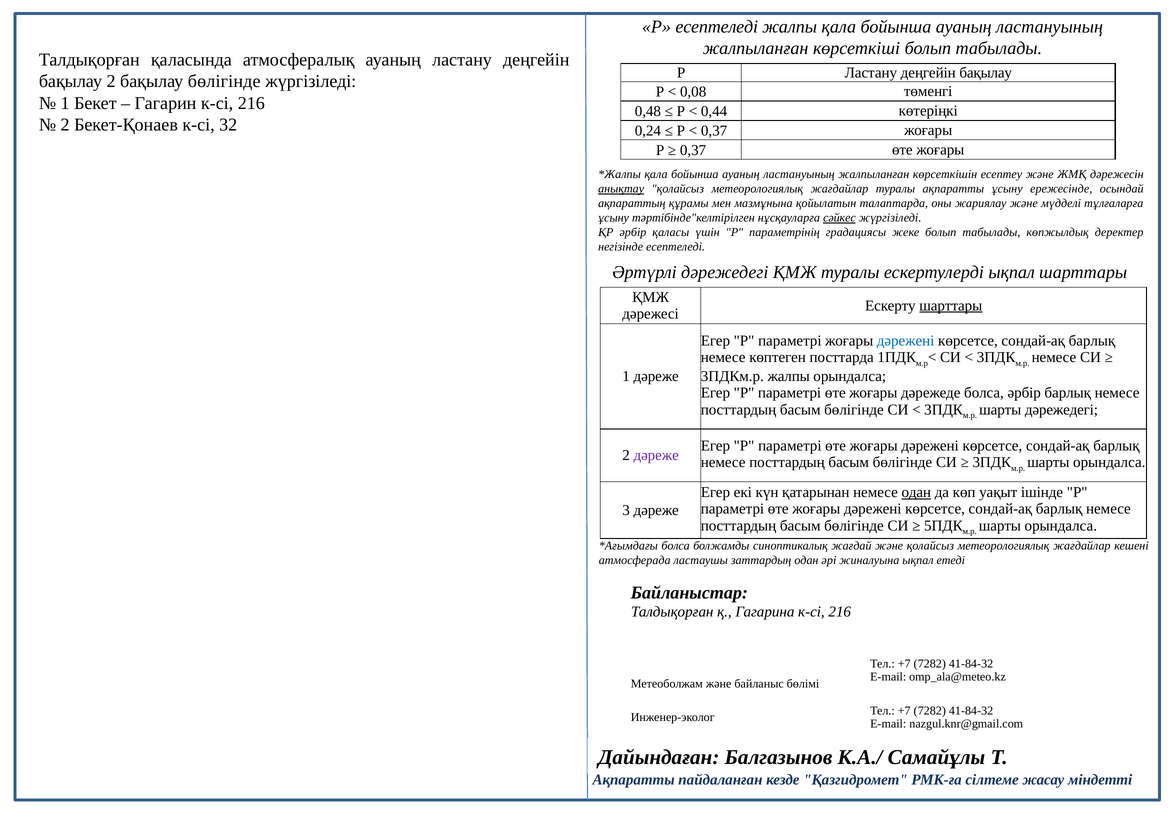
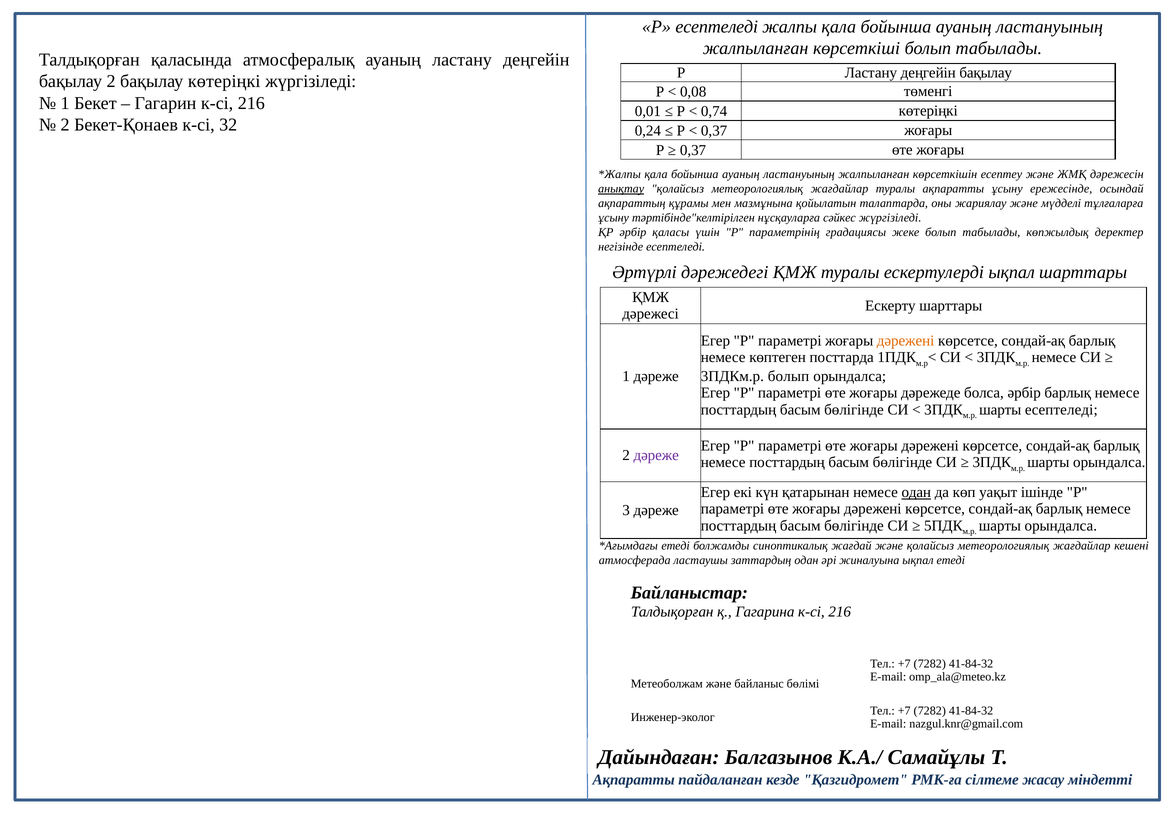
бақылау бөлігінде: бөлігінде -> көтеріңкі
0,48: 0,48 -> 0,01
0,44: 0,44 -> 0,74
сәйкес underline: present -> none
шарттары at (951, 305) underline: present -> none
дәрежені at (906, 340) colour: blue -> orange
3ПДКм.р жалпы: жалпы -> болып
шарты дәрежедегі: дәрежедегі -> есептеледі
болса at (676, 545): болса -> етеді
